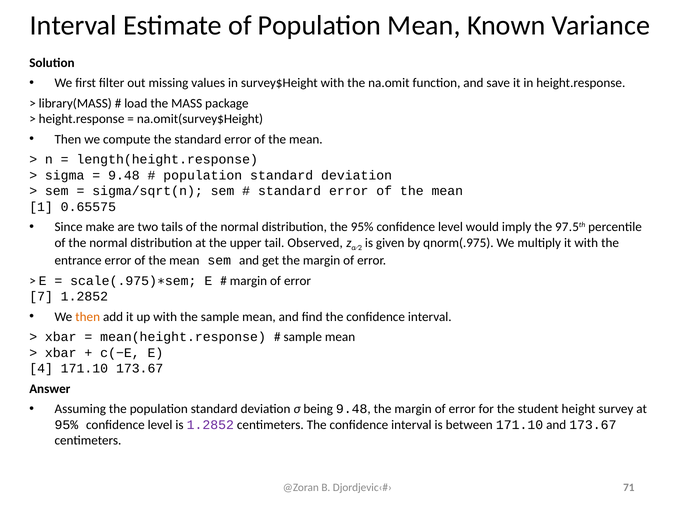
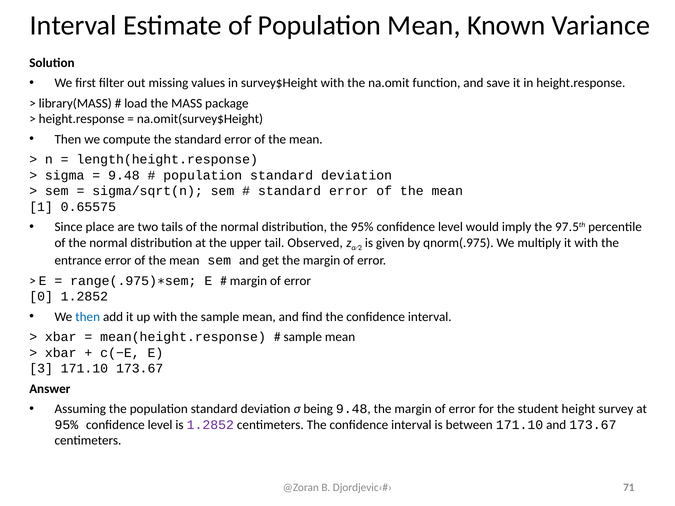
make: make -> place
scale(.975: scale(.975 -> range(.975
7: 7 -> 0
then at (88, 317) colour: orange -> blue
4: 4 -> 3
